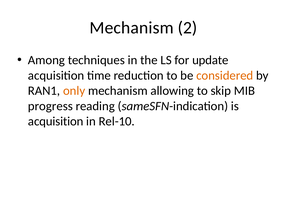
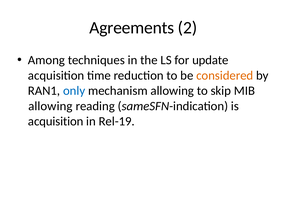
Mechanism at (132, 28): Mechanism -> Agreements
only colour: orange -> blue
progress at (50, 106): progress -> allowing
Rel-10: Rel-10 -> Rel-19
